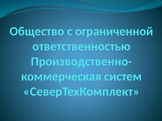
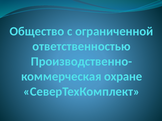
систем: систем -> охране
